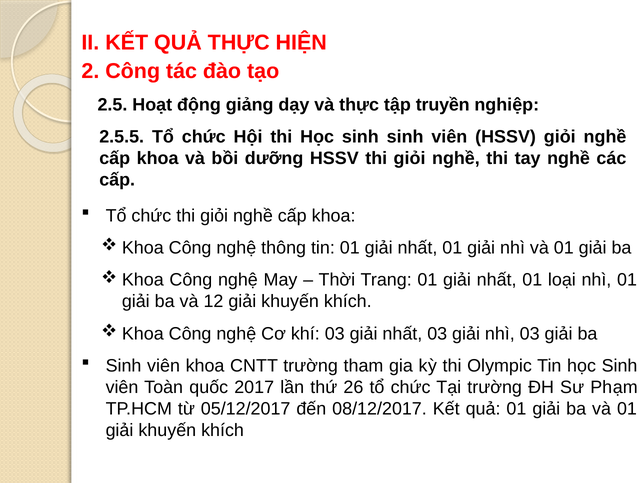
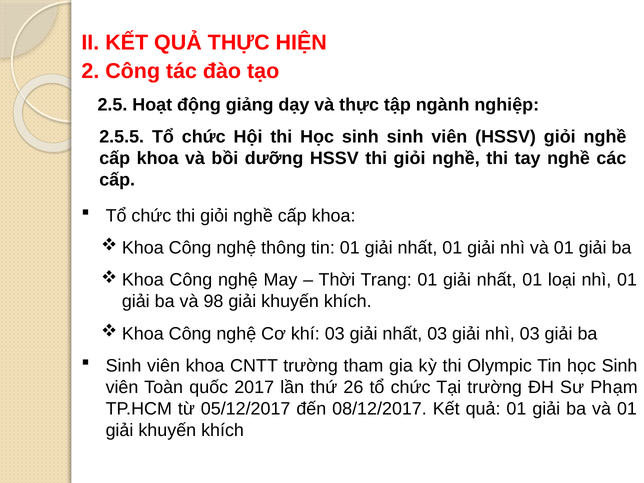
truyền: truyền -> ngành
12: 12 -> 98
